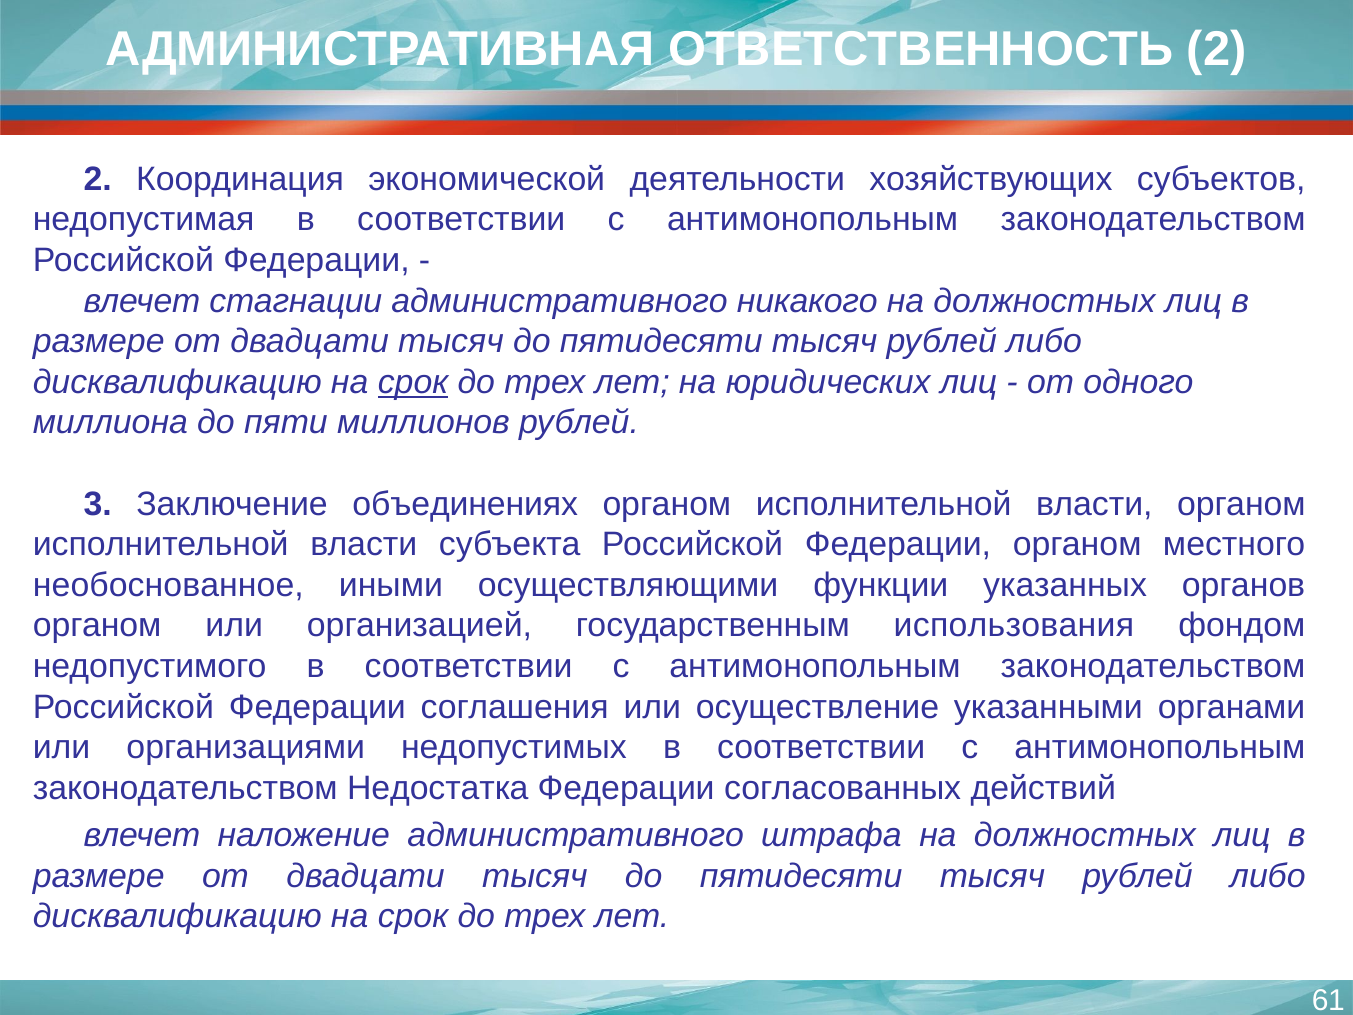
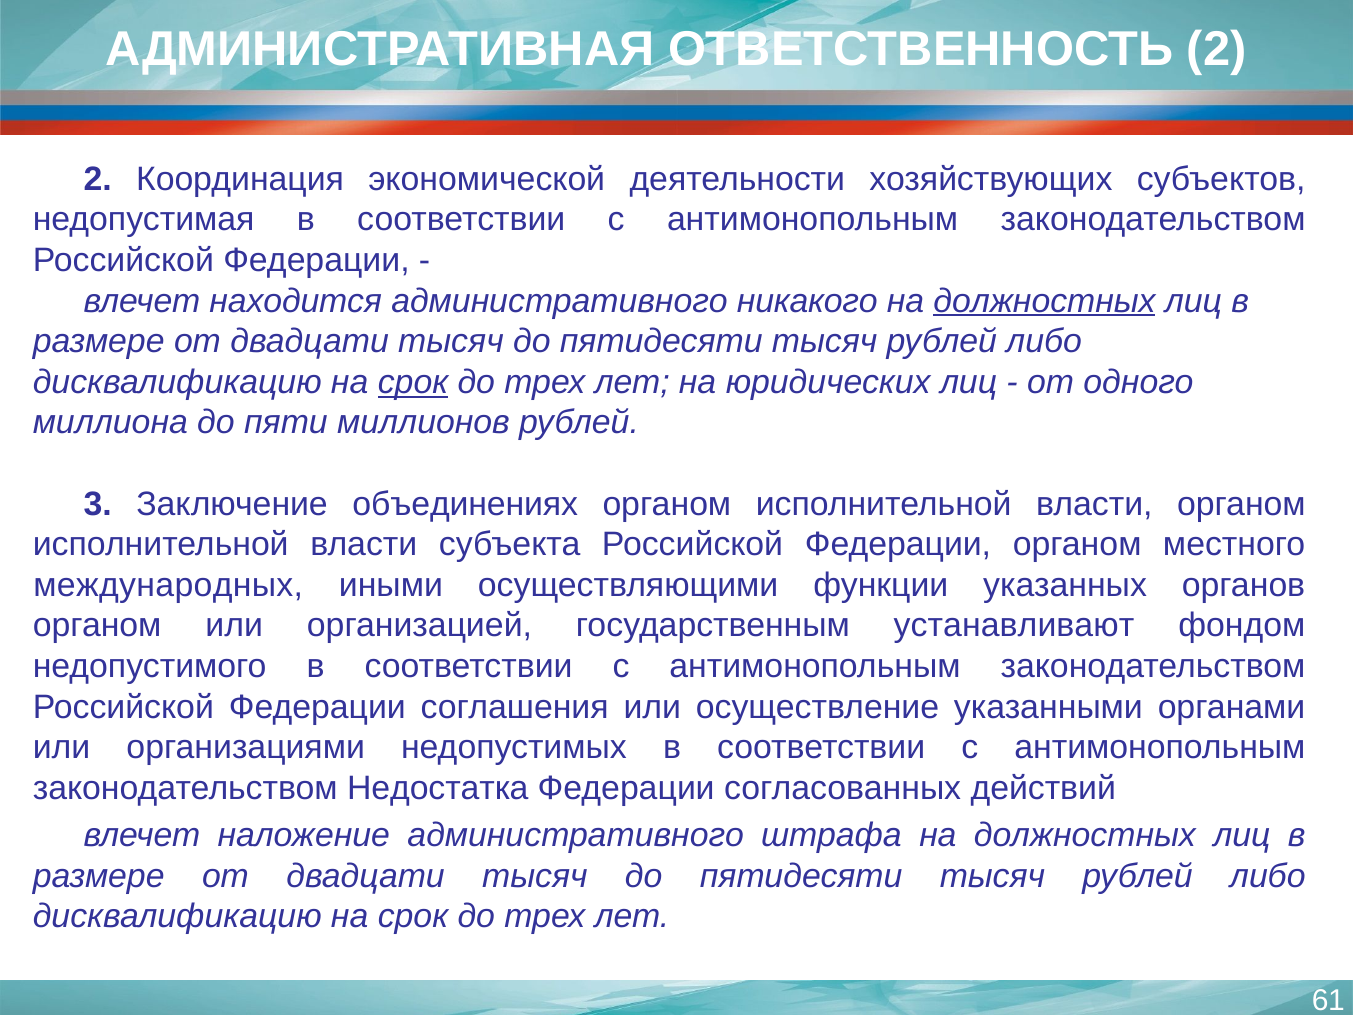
стагнации: стагнации -> находится
должностных at (1044, 301) underline: none -> present
необоснованное: необоснованное -> международных
использования: использования -> устанавливают
